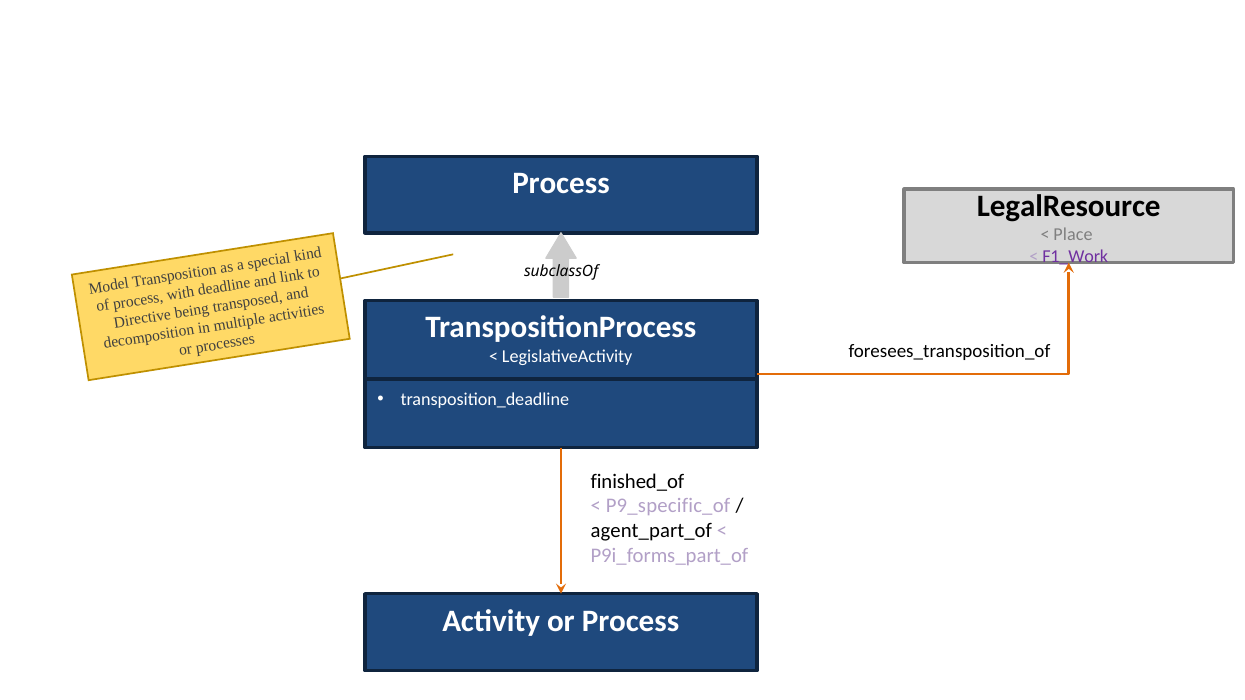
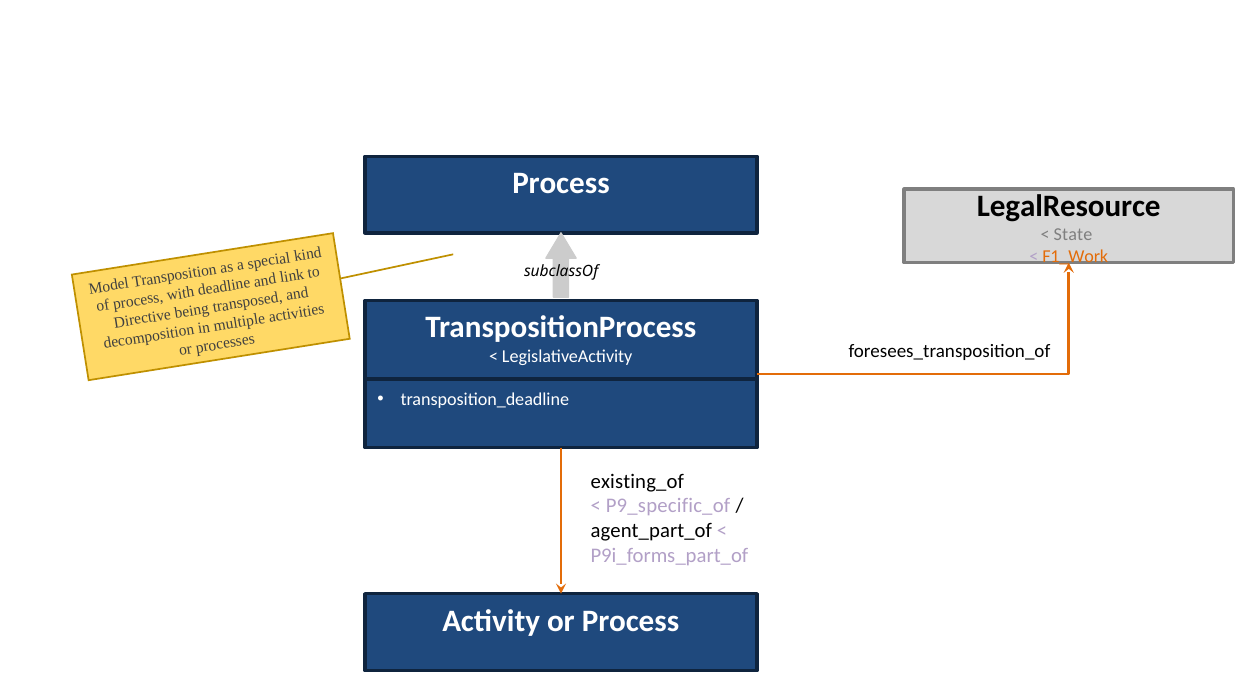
Place: Place -> State
F1_Work colour: purple -> orange
finished_of: finished_of -> existing_of
